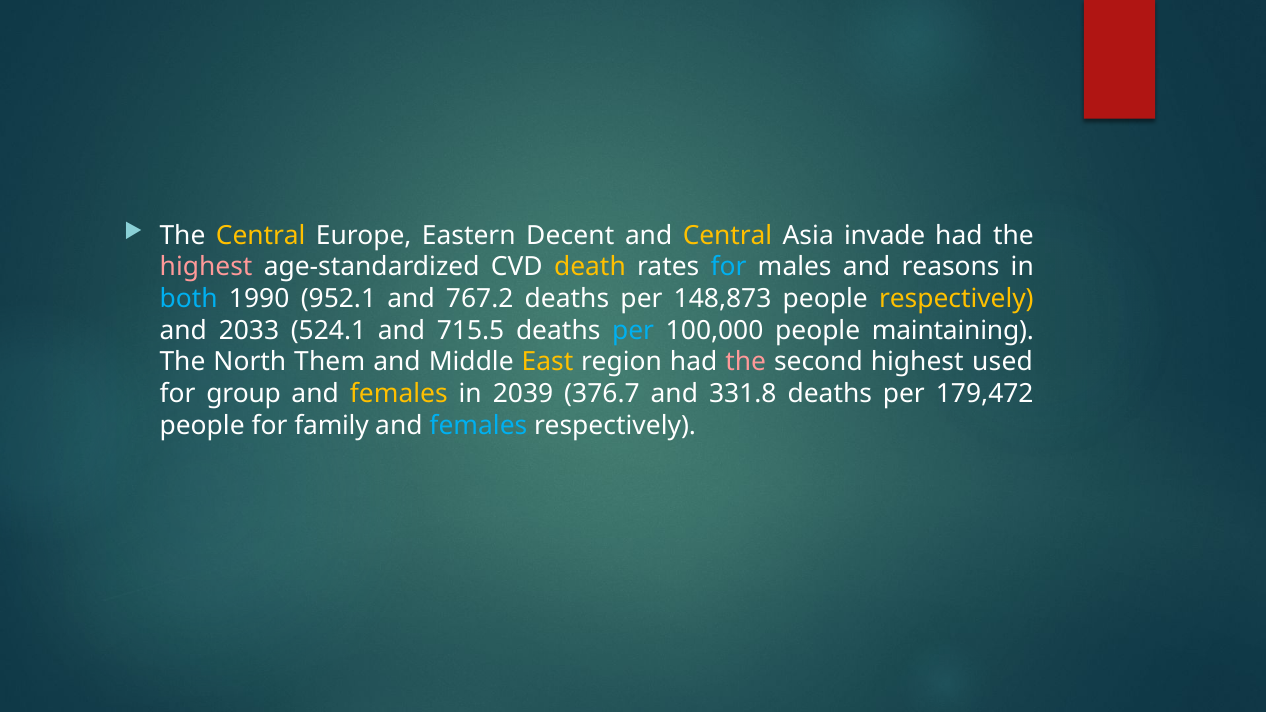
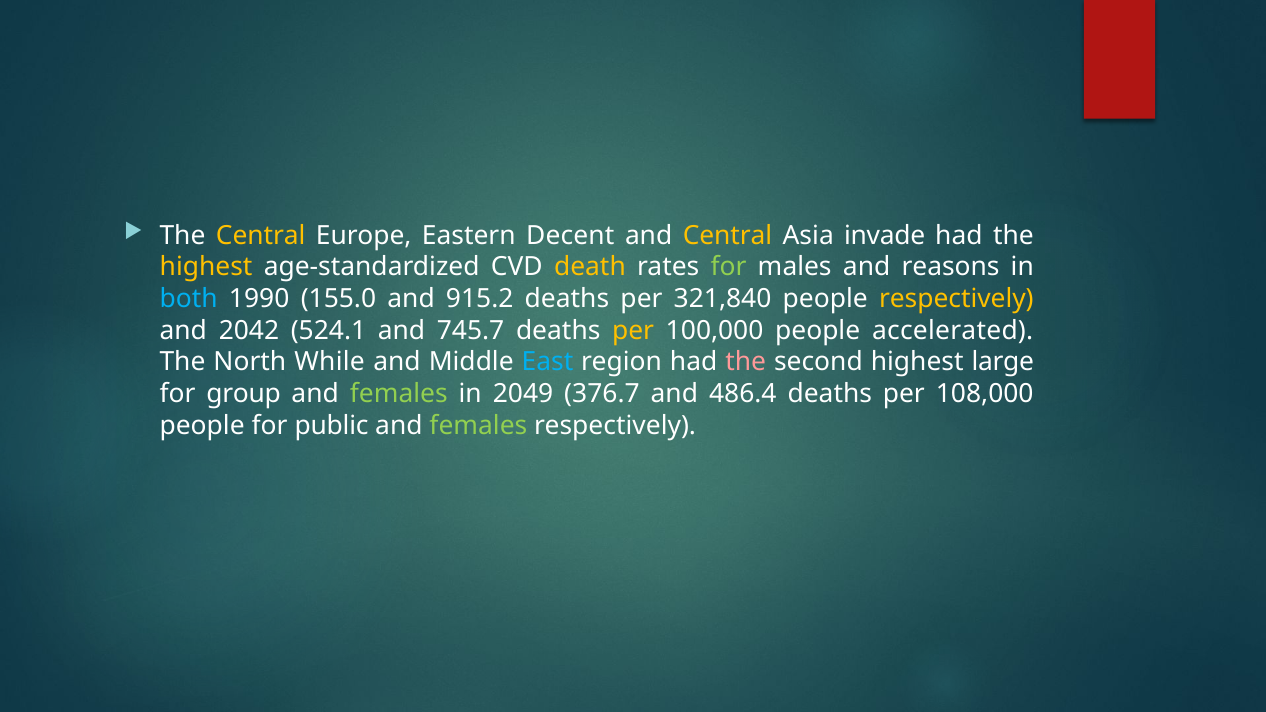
highest at (206, 267) colour: pink -> yellow
for at (729, 267) colour: light blue -> light green
952.1: 952.1 -> 155.0
767.2: 767.2 -> 915.2
148,873: 148,873 -> 321,840
2033: 2033 -> 2042
715.5: 715.5 -> 745.7
per at (633, 331) colour: light blue -> yellow
maintaining: maintaining -> accelerated
Them: Them -> While
East colour: yellow -> light blue
used: used -> large
females at (399, 394) colour: yellow -> light green
2039: 2039 -> 2049
331.8: 331.8 -> 486.4
179,472: 179,472 -> 108,000
family: family -> public
females at (478, 426) colour: light blue -> light green
